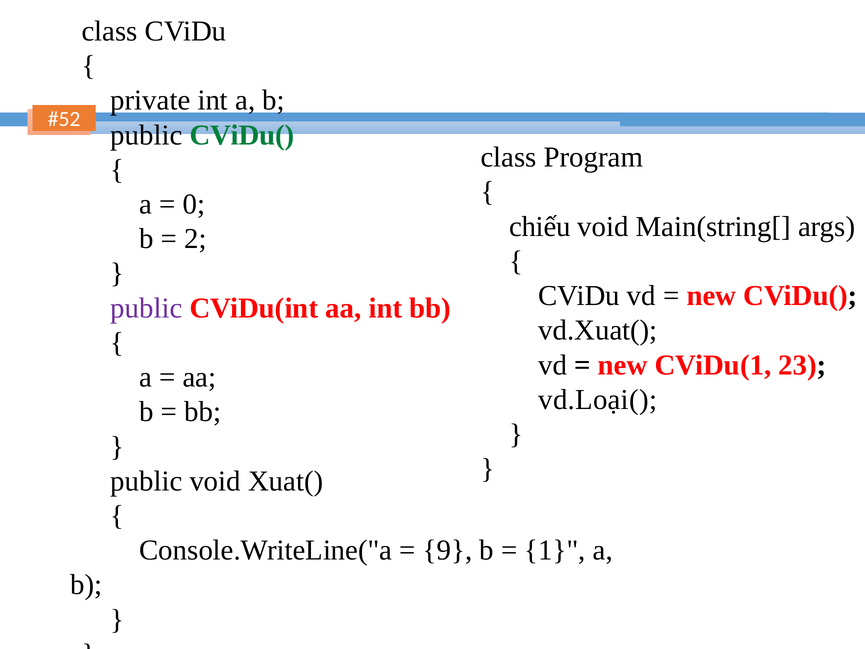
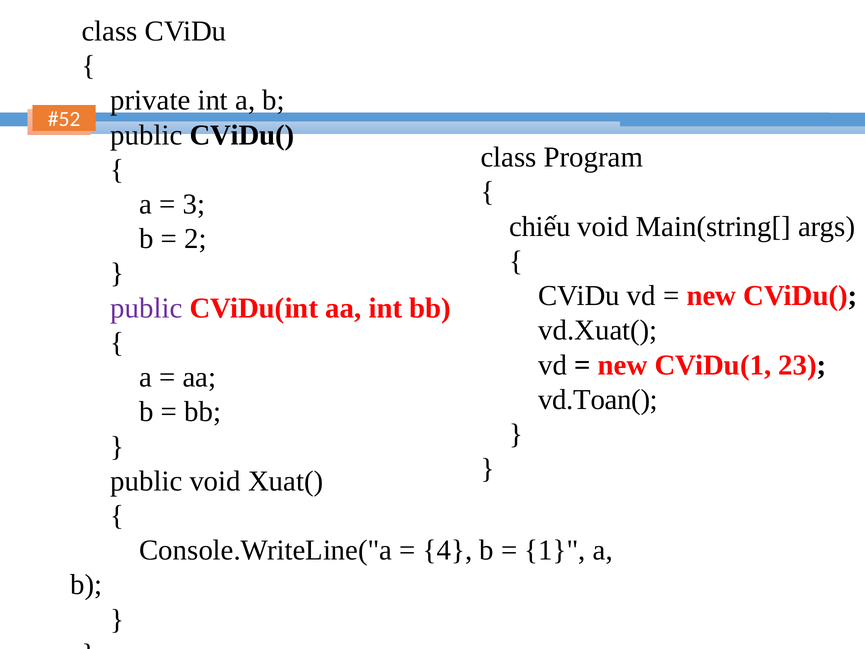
CViDu( at (242, 135) colour: green -> black
0: 0 -> 3
vd.Loại(: vd.Loại( -> vd.Toan(
9: 9 -> 4
